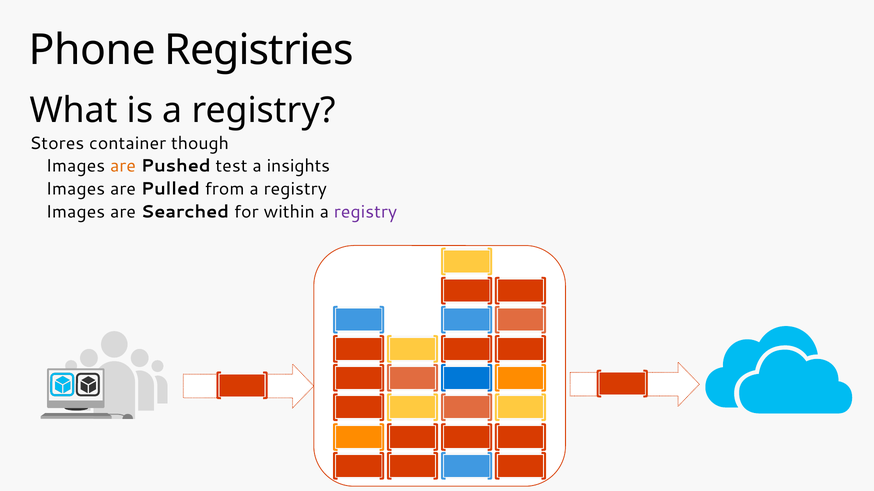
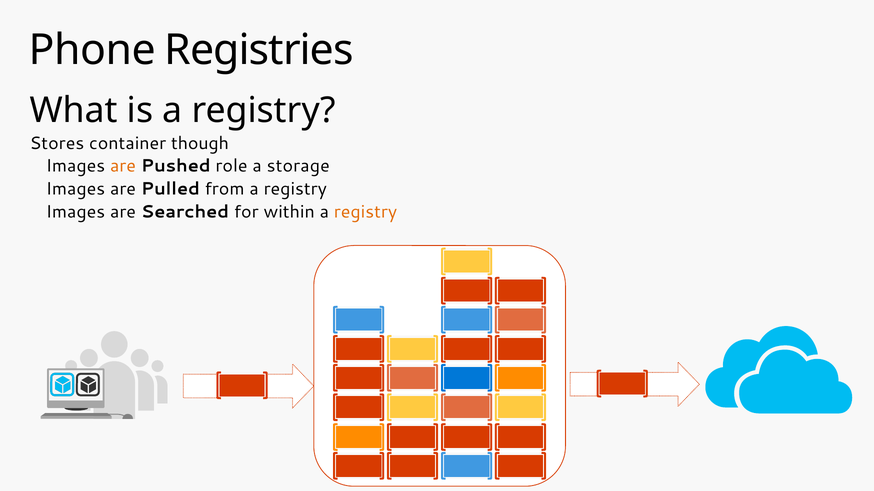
test: test -> role
insights: insights -> storage
registry at (366, 212) colour: purple -> orange
